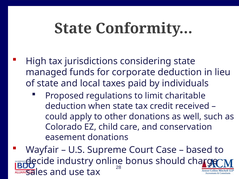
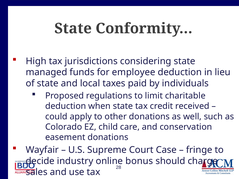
corporate: corporate -> employee
based: based -> fringe
